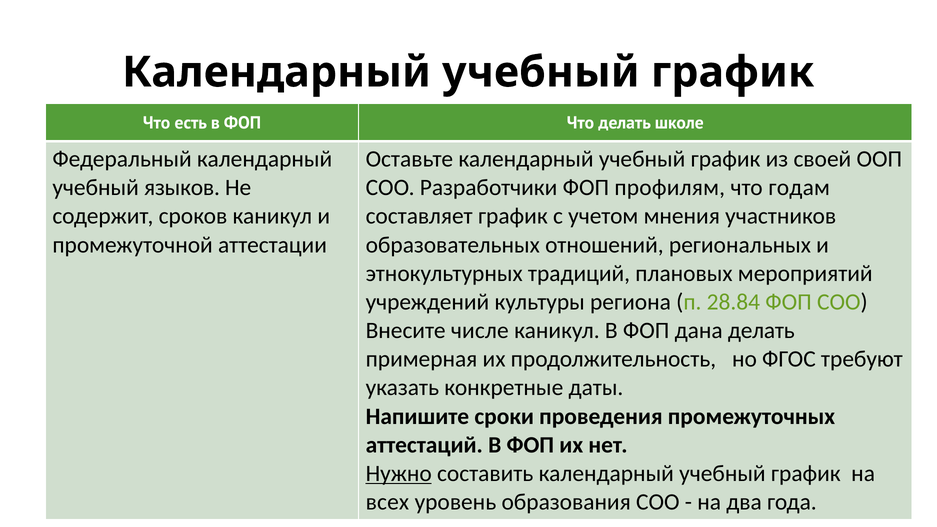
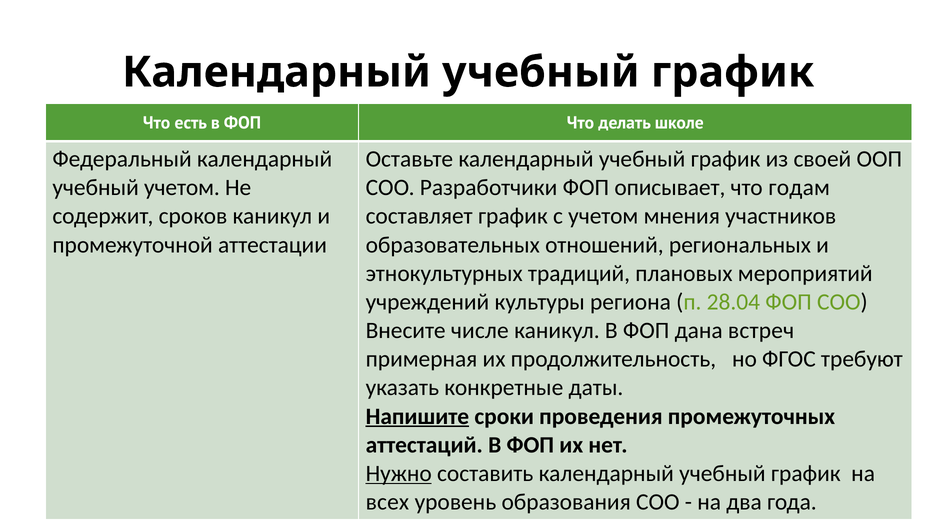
учебный языков: языков -> учетом
профилям: профилям -> описывает
28.84: 28.84 -> 28.04
дана делать: делать -> встреч
Напишите underline: none -> present
